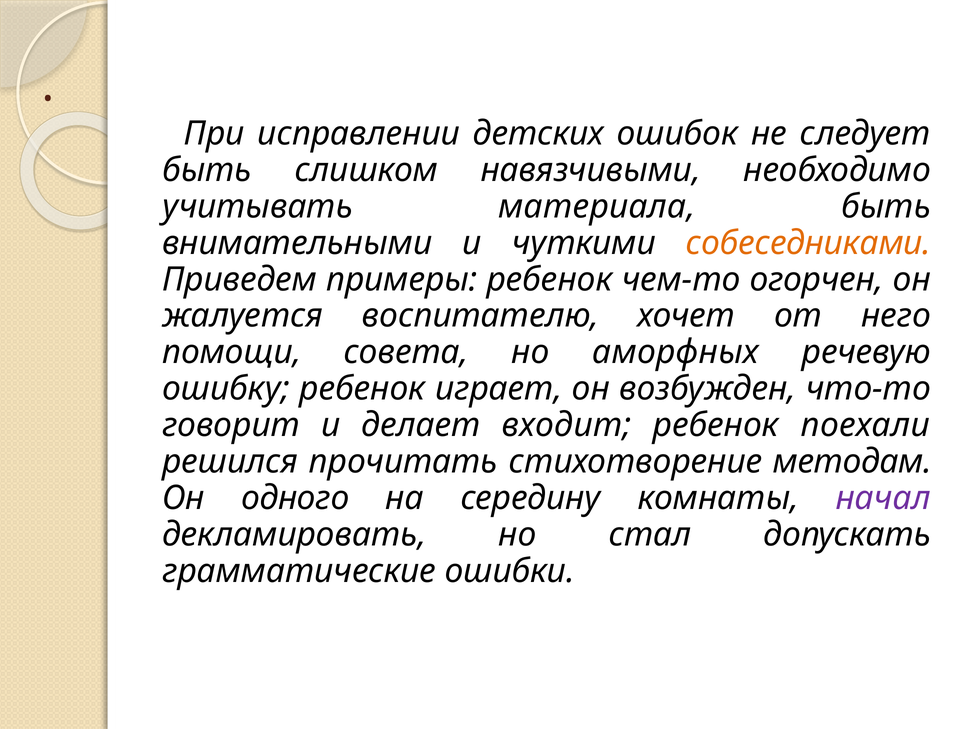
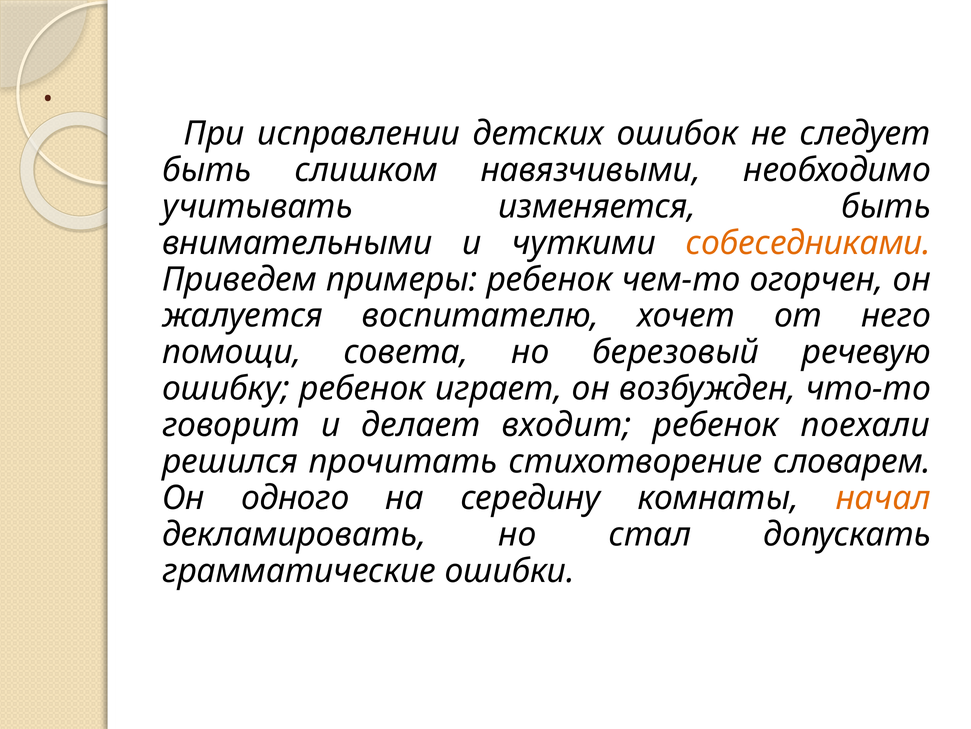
материала: материала -> изменяется
аморфных: аморфных -> березовый
методам: методам -> словарем
начал colour: purple -> orange
